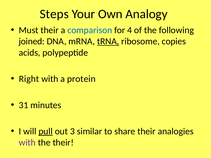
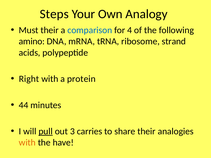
joined: joined -> amino
tRNA underline: present -> none
copies: copies -> strand
31: 31 -> 44
similar: similar -> carries
with at (27, 143) colour: purple -> orange
the their: their -> have
